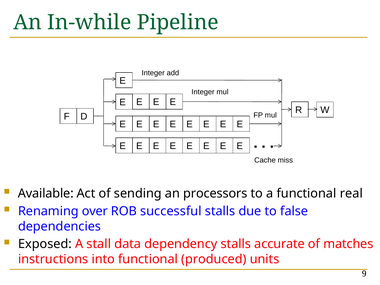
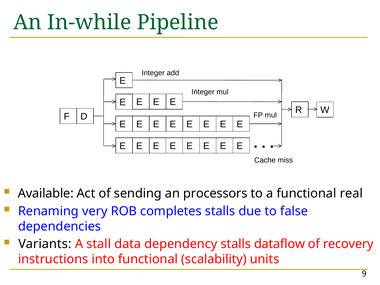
over: over -> very
successful: successful -> completes
Exposed: Exposed -> Variants
accurate: accurate -> dataflow
matches: matches -> recovery
produced: produced -> scalability
